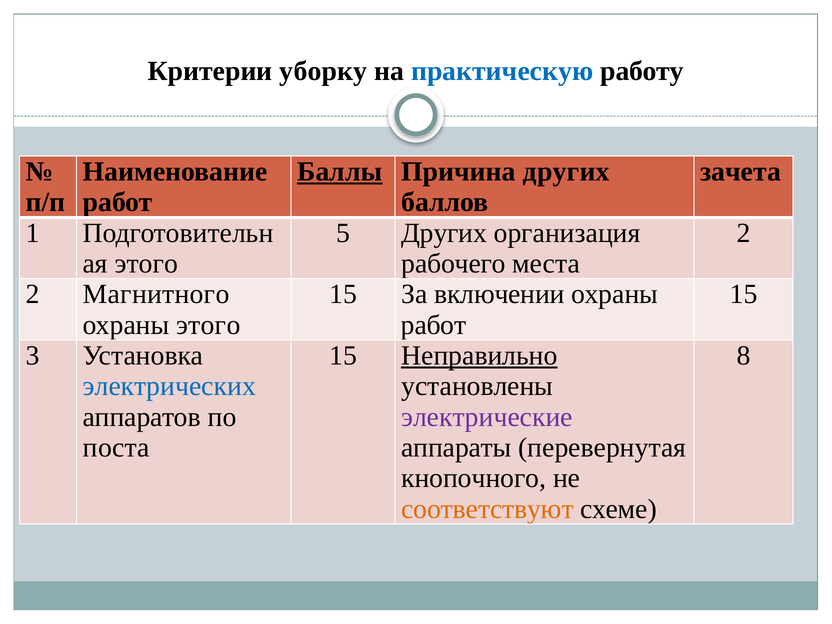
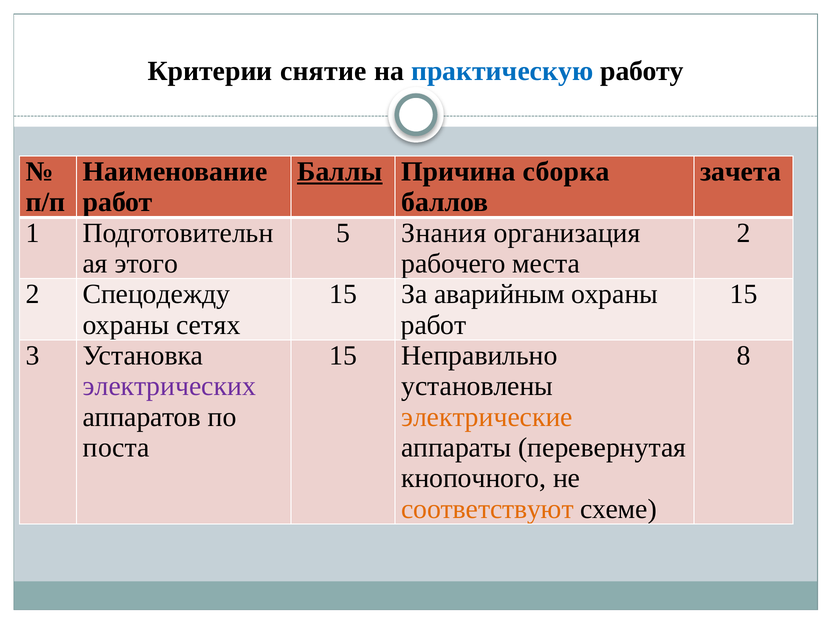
уборку: уборку -> снятие
Причина других: других -> сборка
5 Других: Других -> Знания
Магнитного: Магнитного -> Спецодежду
включении: включении -> аварийным
охраны этого: этого -> сетях
Неправильно underline: present -> none
электрических colour: blue -> purple
электрические colour: purple -> orange
